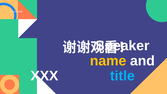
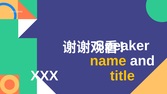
title colour: light blue -> yellow
